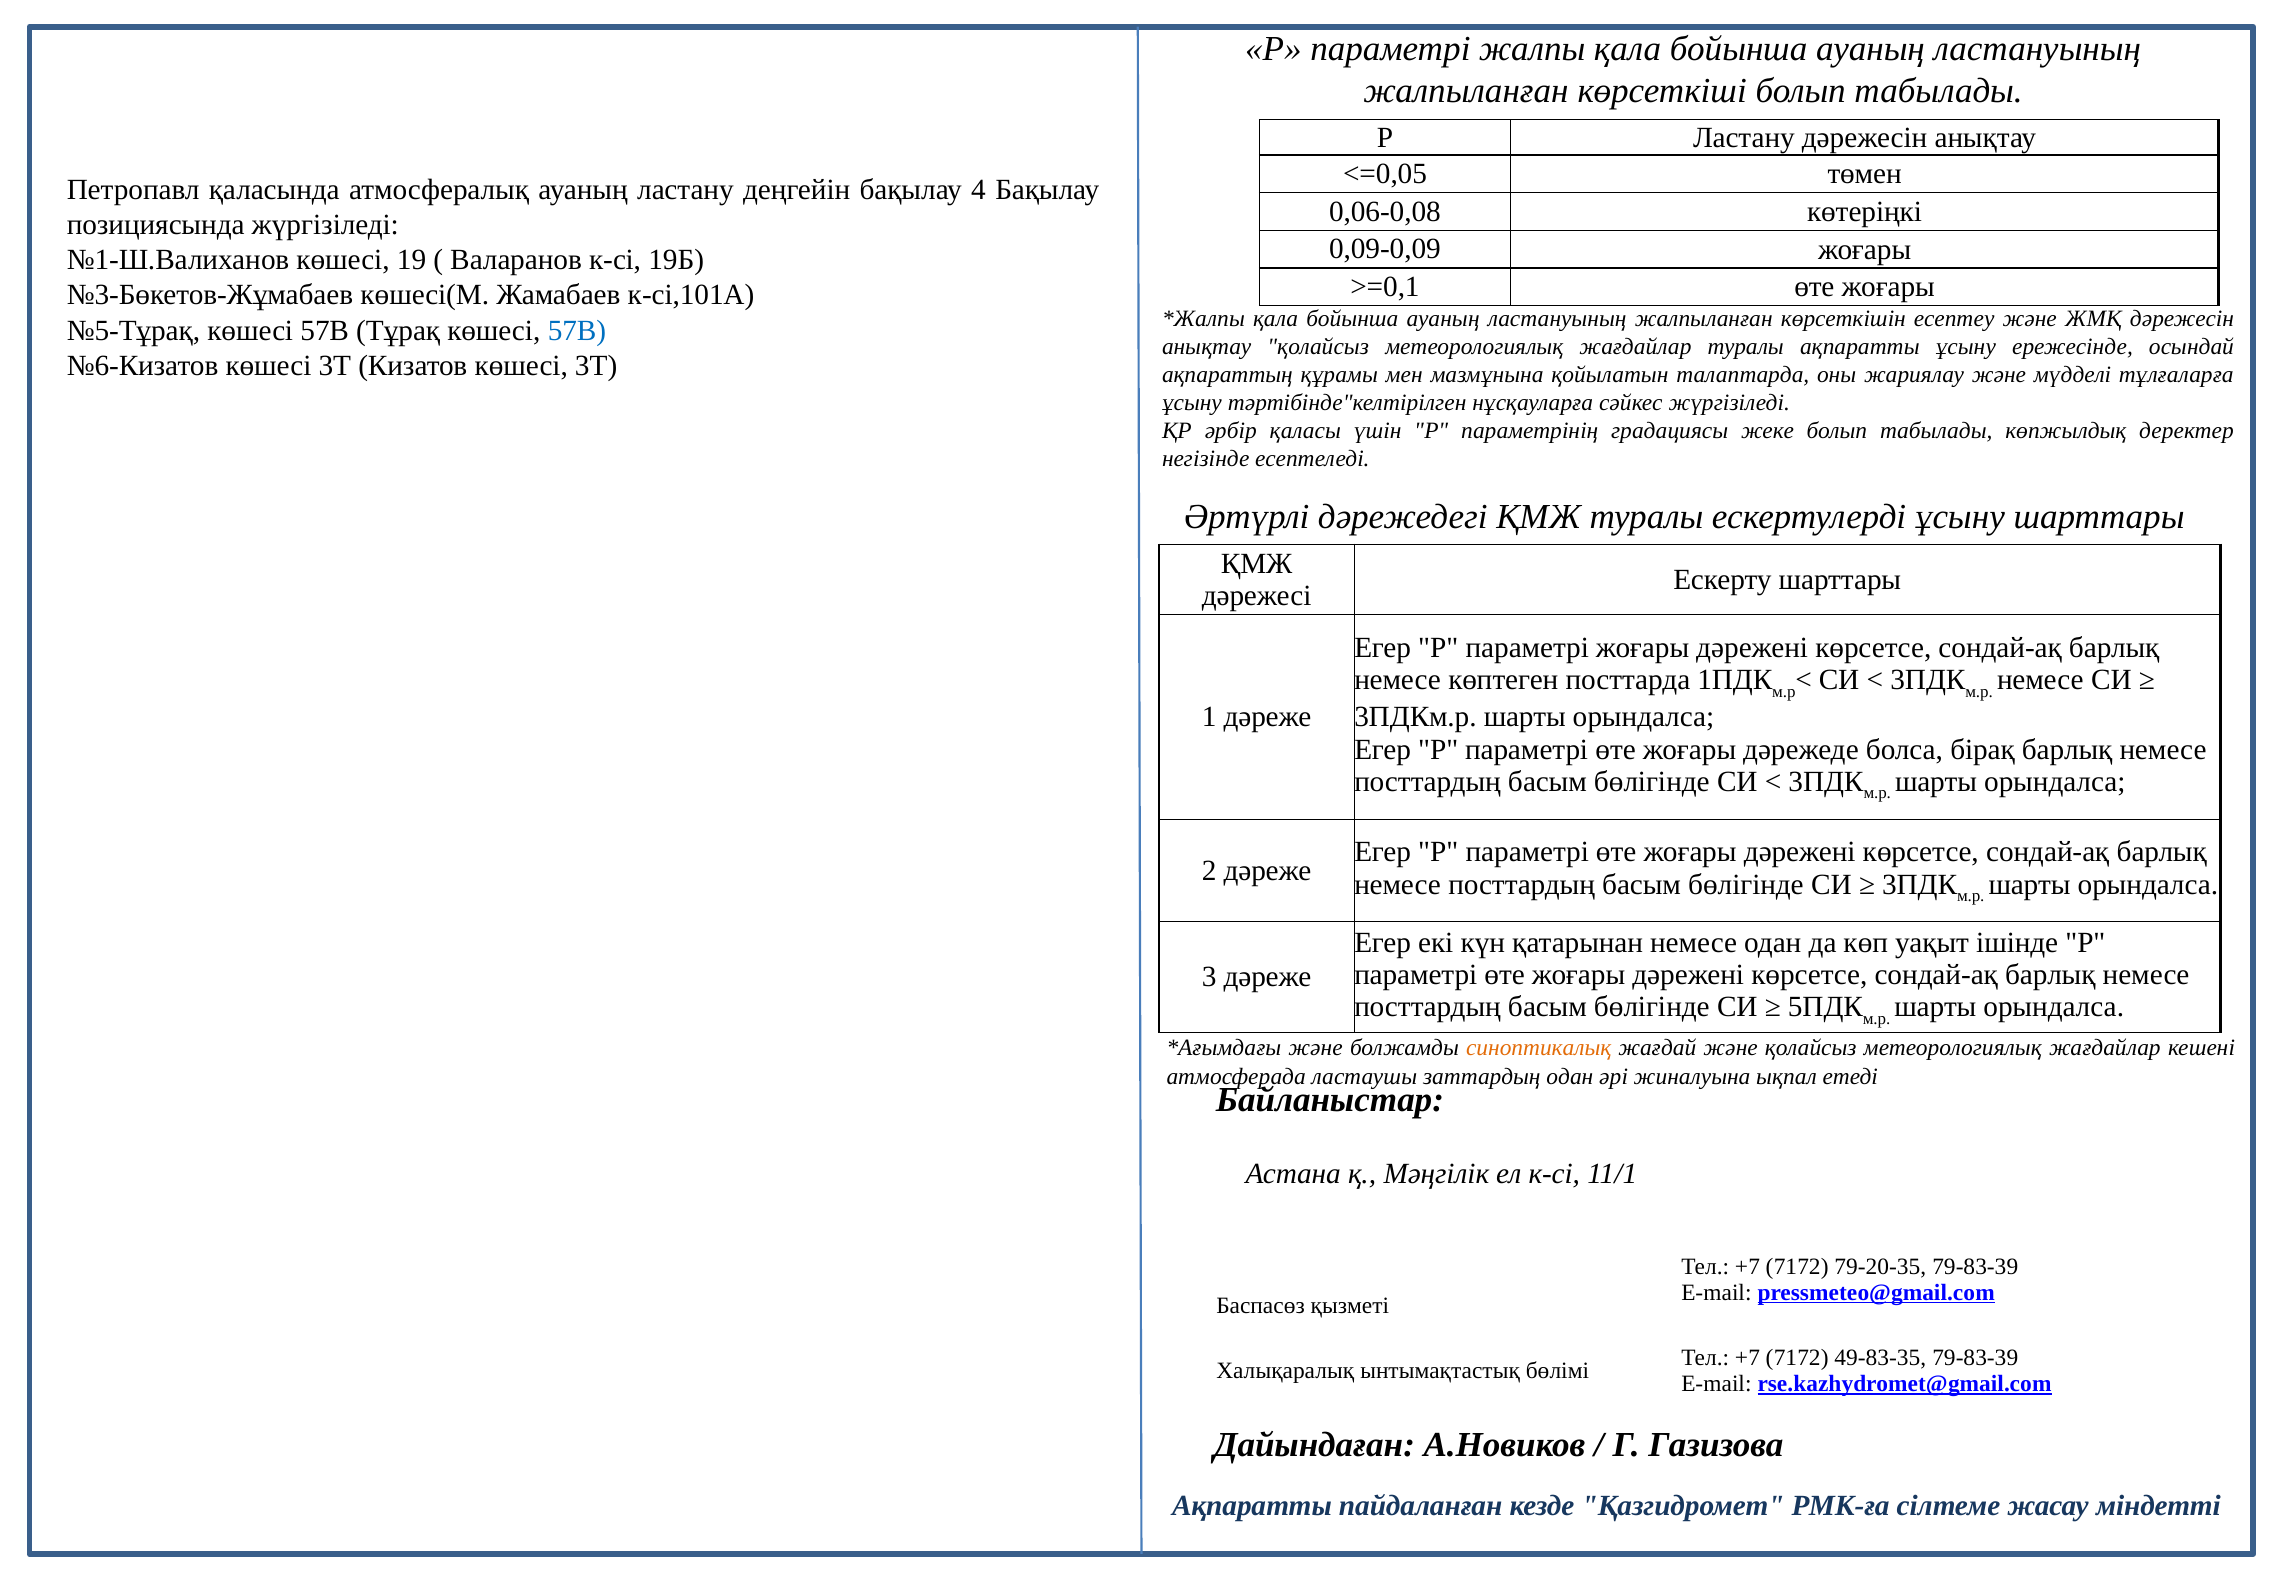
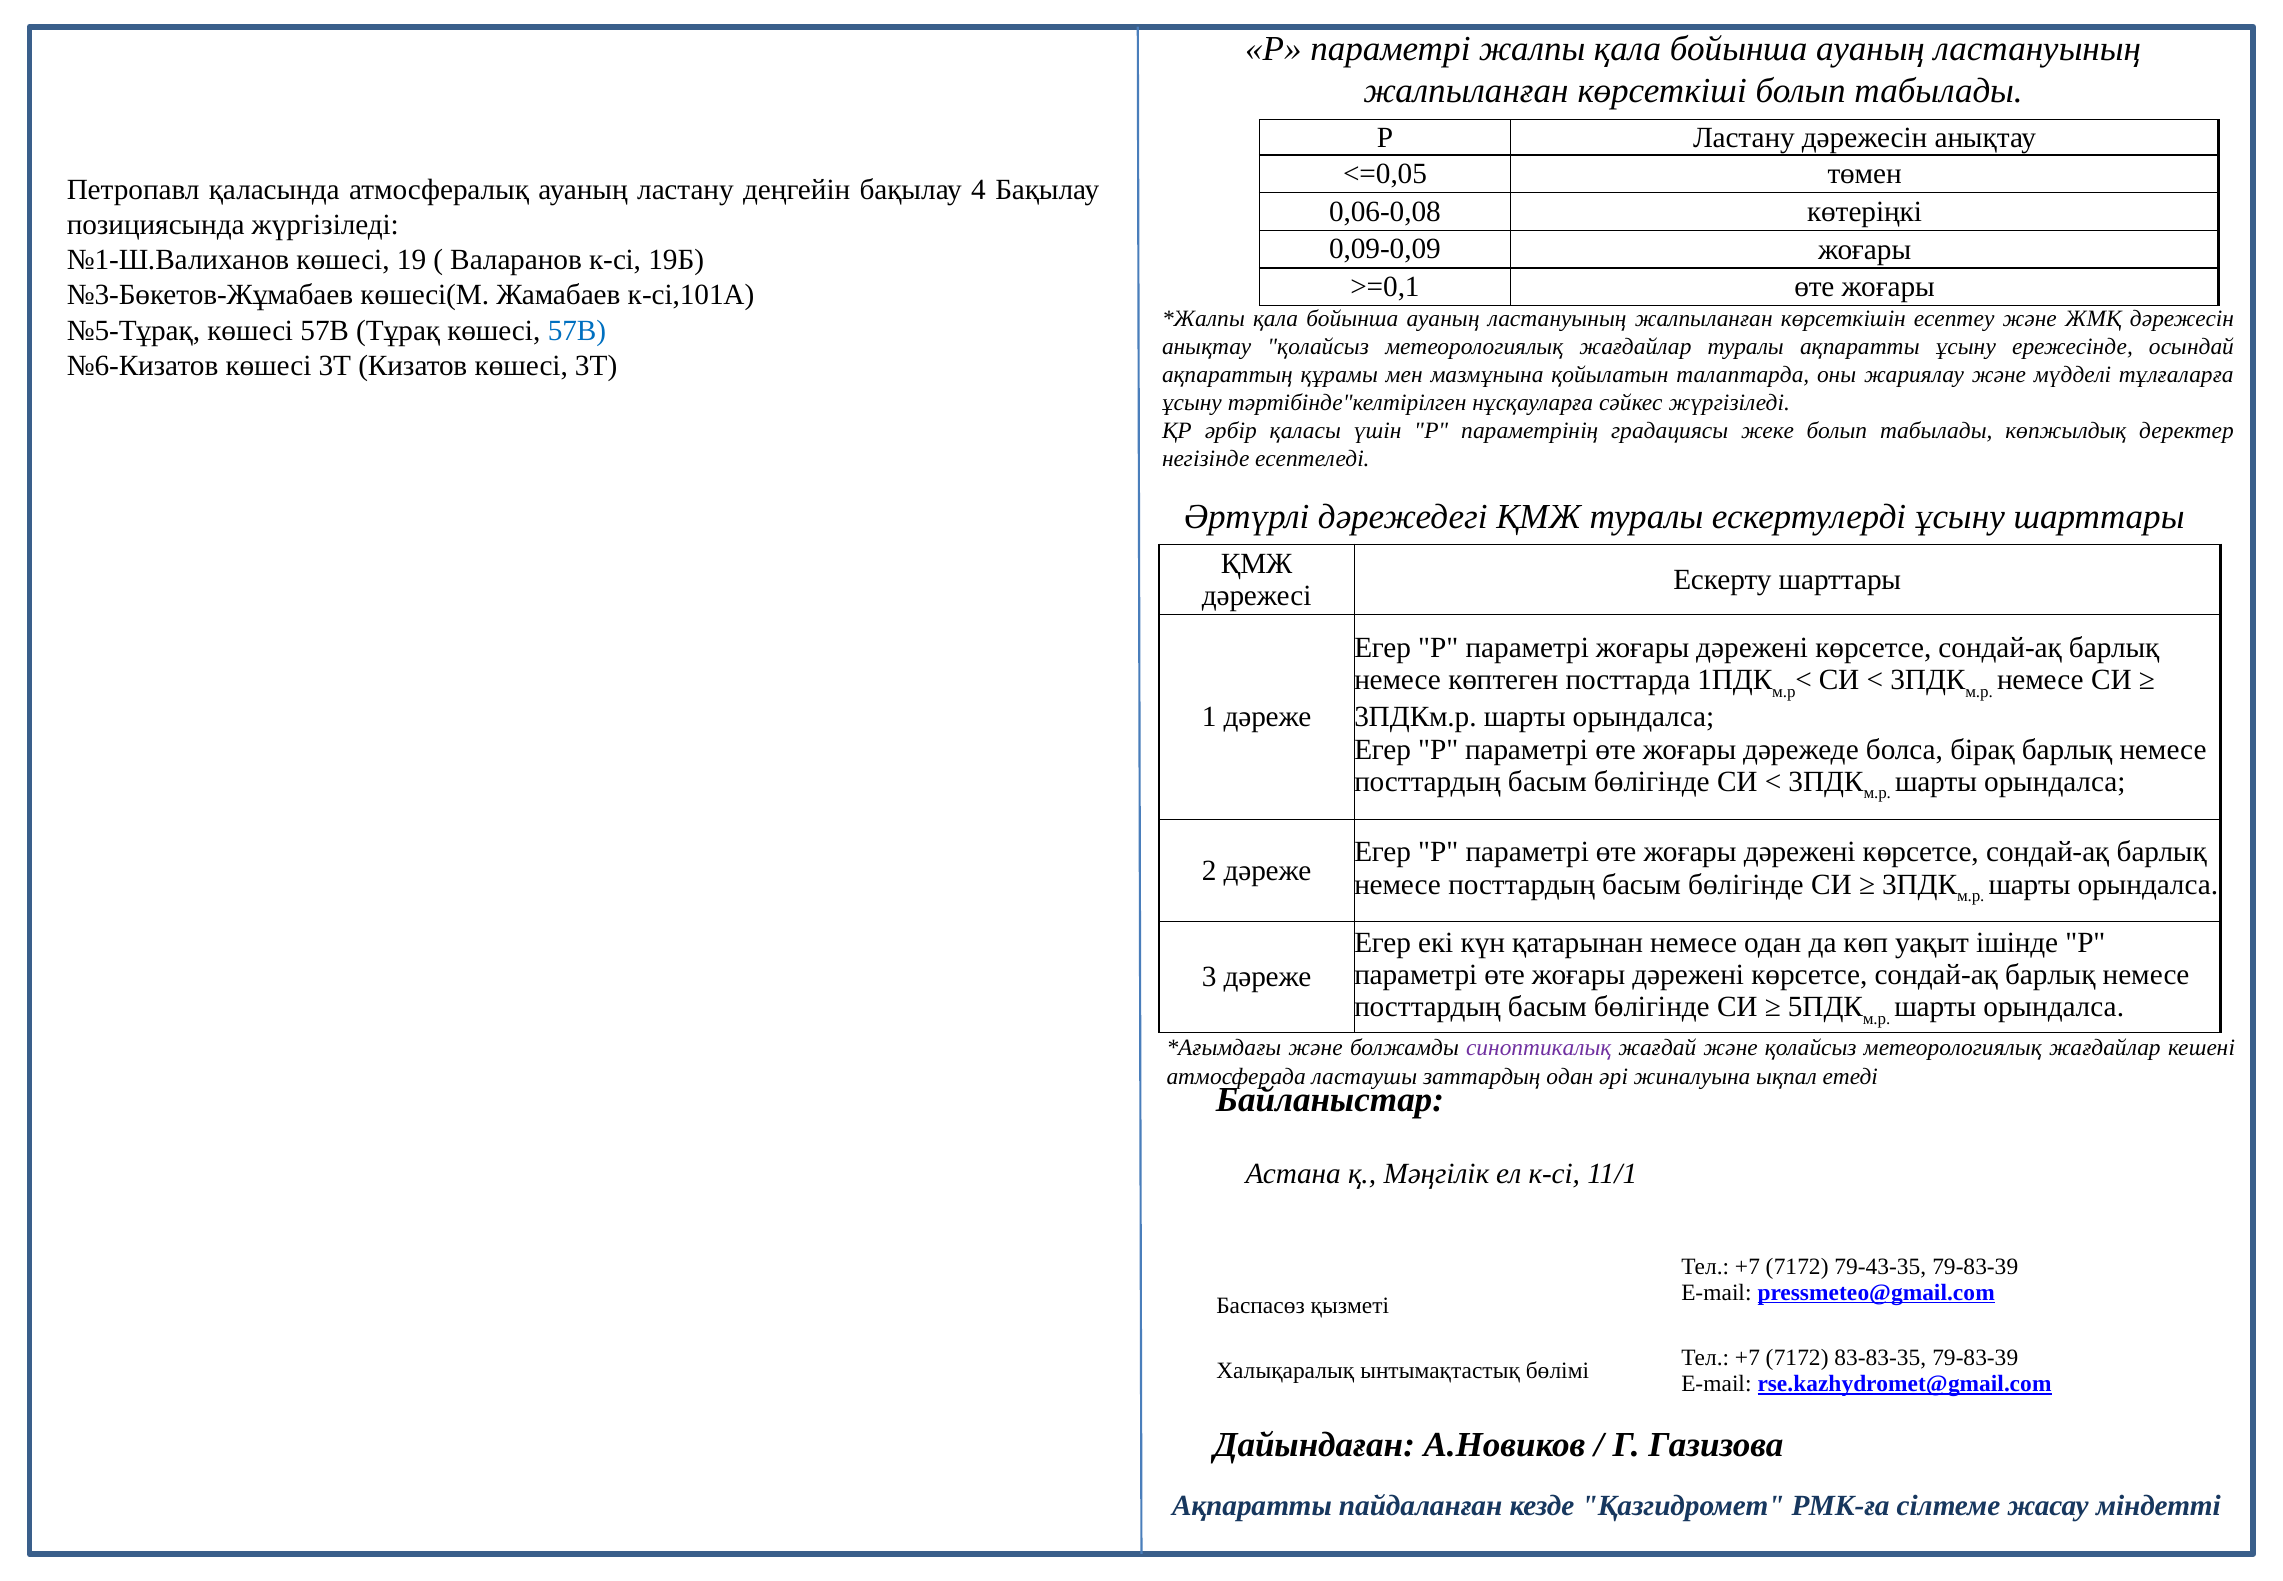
синоптикалық colour: orange -> purple
79-20-35: 79-20-35 -> 79-43-35
49-83-35: 49-83-35 -> 83-83-35
